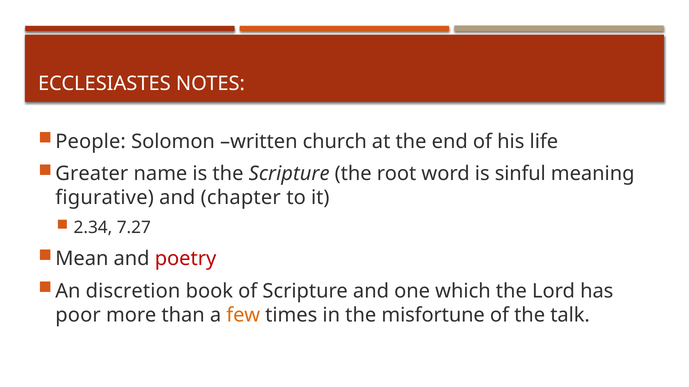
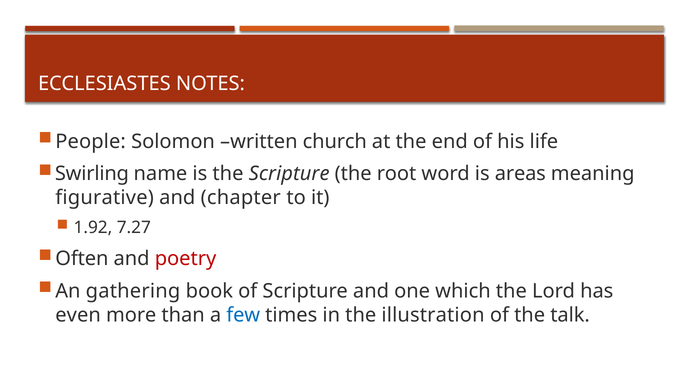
Greater: Greater -> Swirling
sinful: sinful -> areas
2.34: 2.34 -> 1.92
Mean: Mean -> Often
discretion: discretion -> gathering
poor: poor -> even
few colour: orange -> blue
misfortune: misfortune -> illustration
